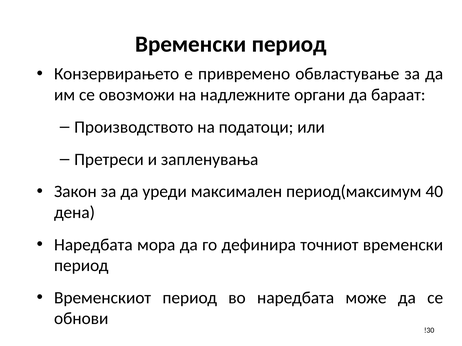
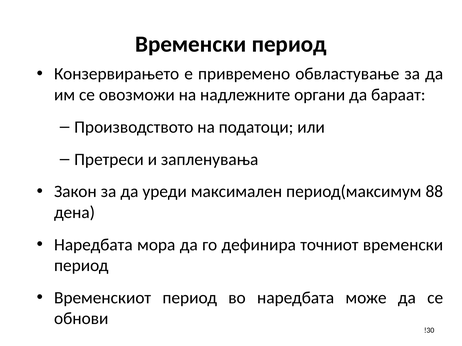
40: 40 -> 88
